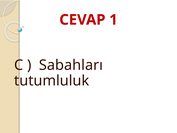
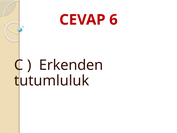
1: 1 -> 6
Sabahları: Sabahları -> Erkenden
